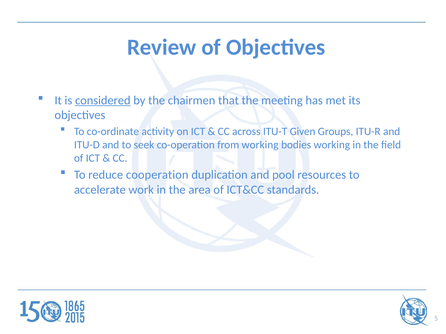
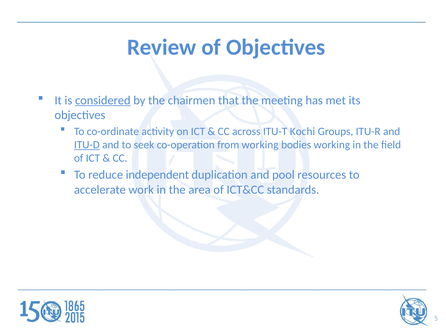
Given: Given -> Kochi
ITU-D underline: none -> present
cooperation: cooperation -> independent
